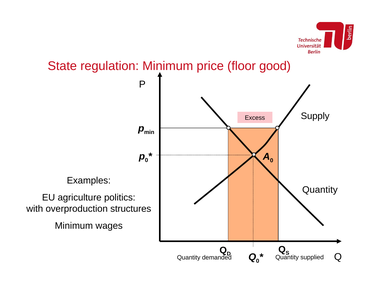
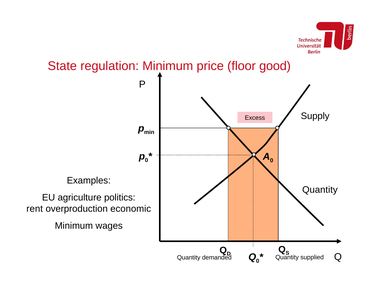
with: with -> rent
structures: structures -> economic
